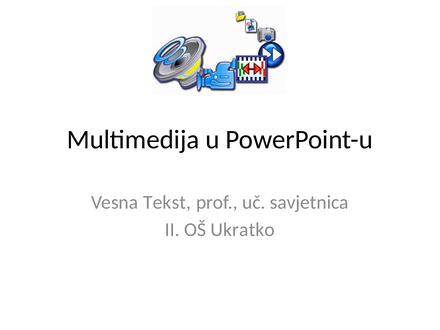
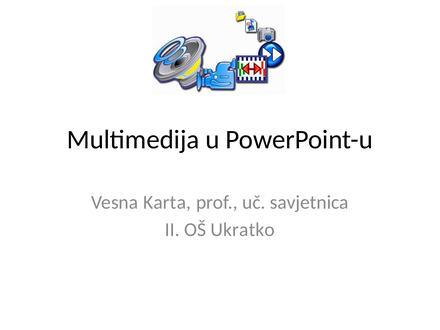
Tekst: Tekst -> Karta
